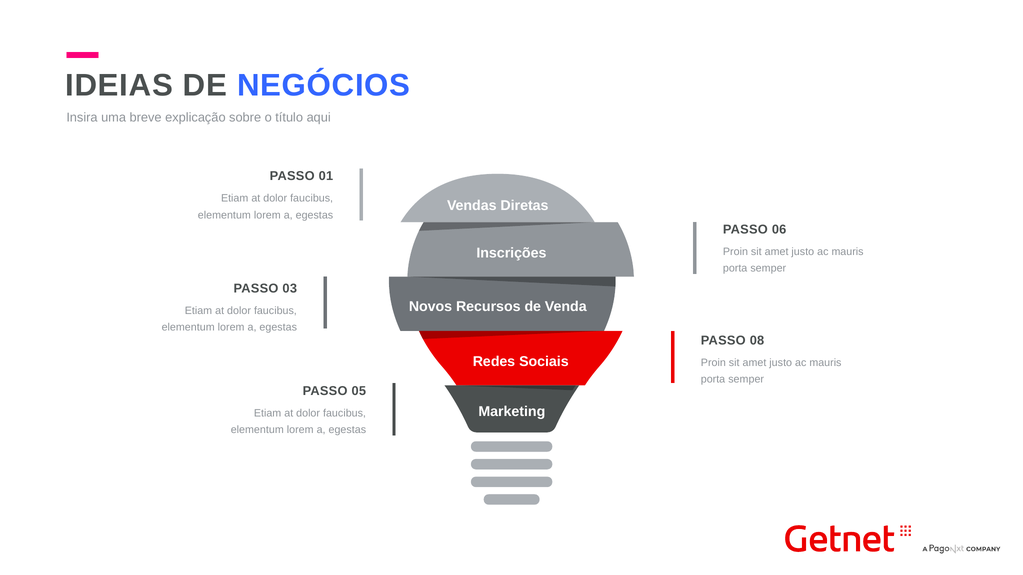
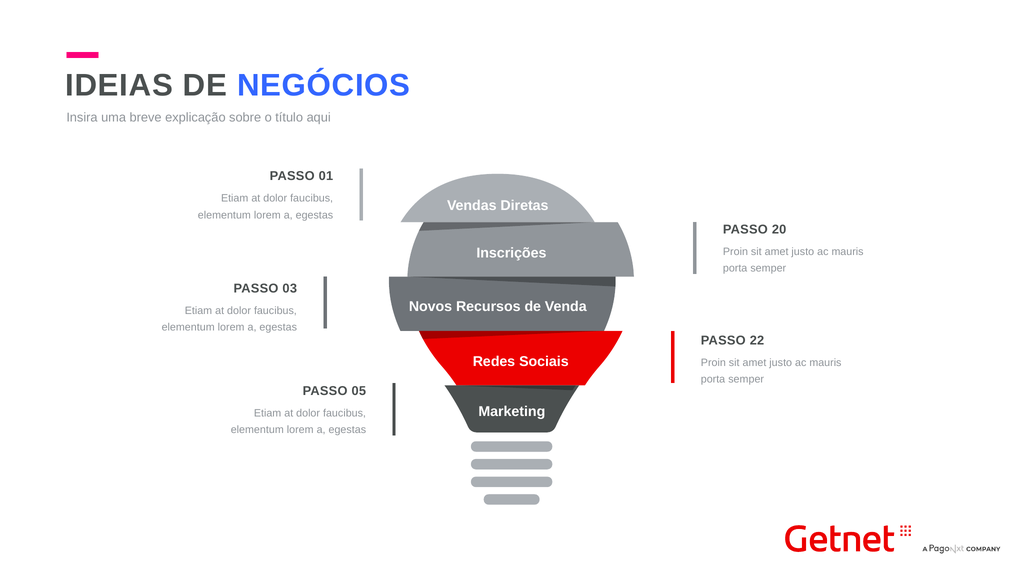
06: 06 -> 20
08: 08 -> 22
